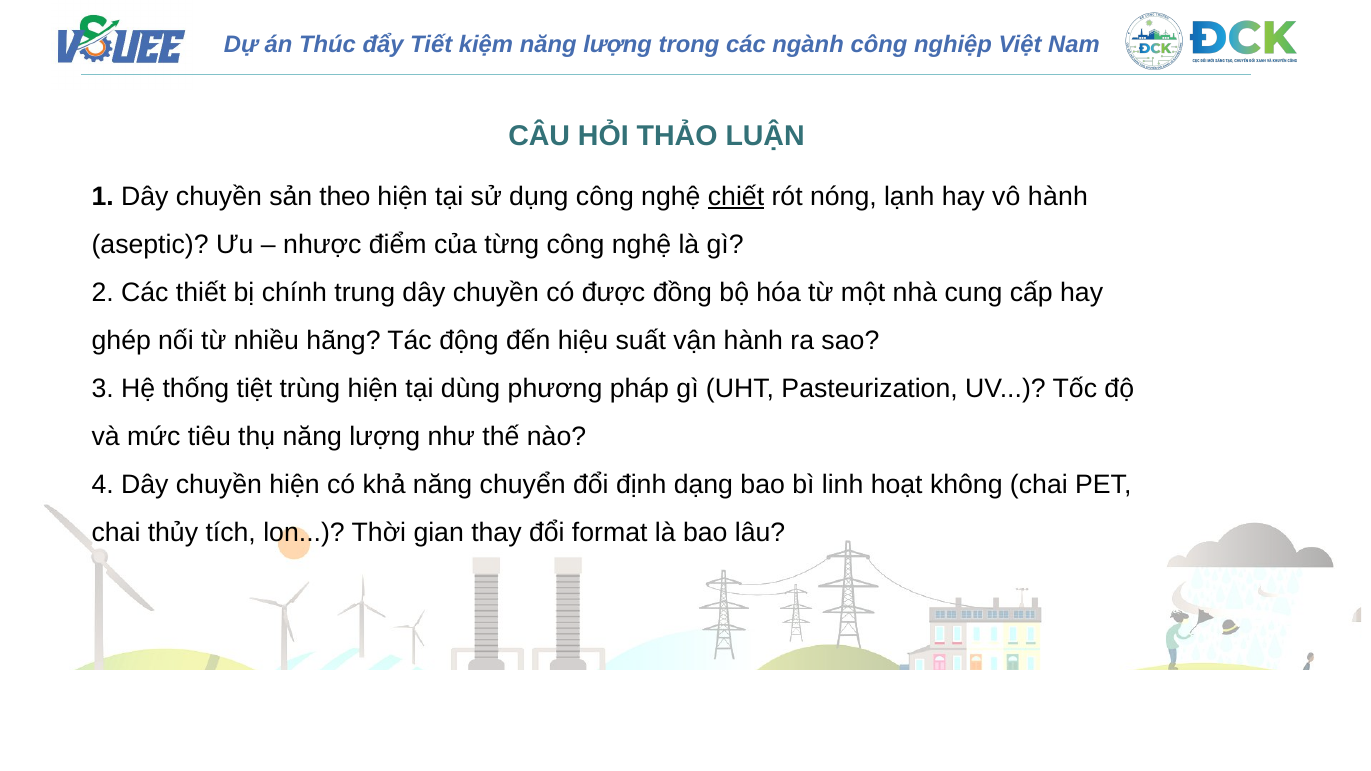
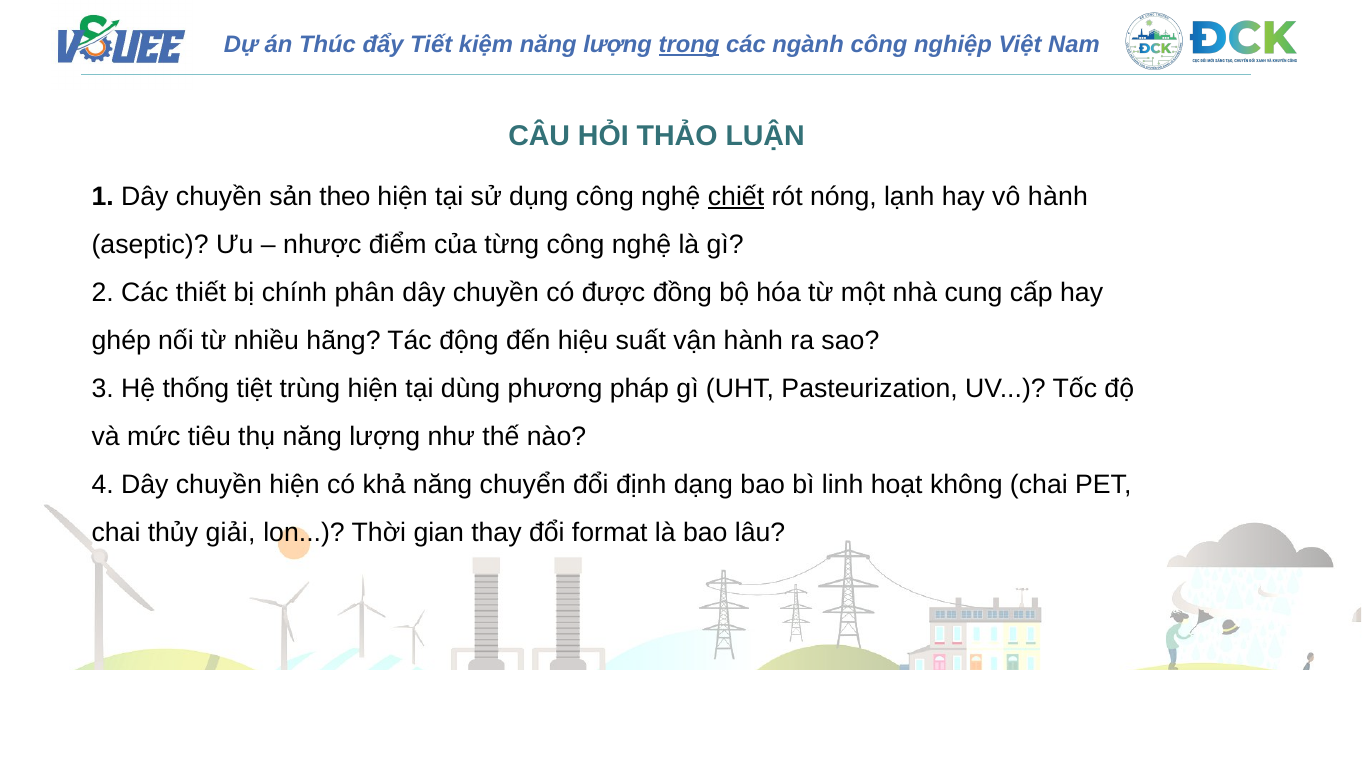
trong underline: none -> present
trung: trung -> phân
tích: tích -> giải
